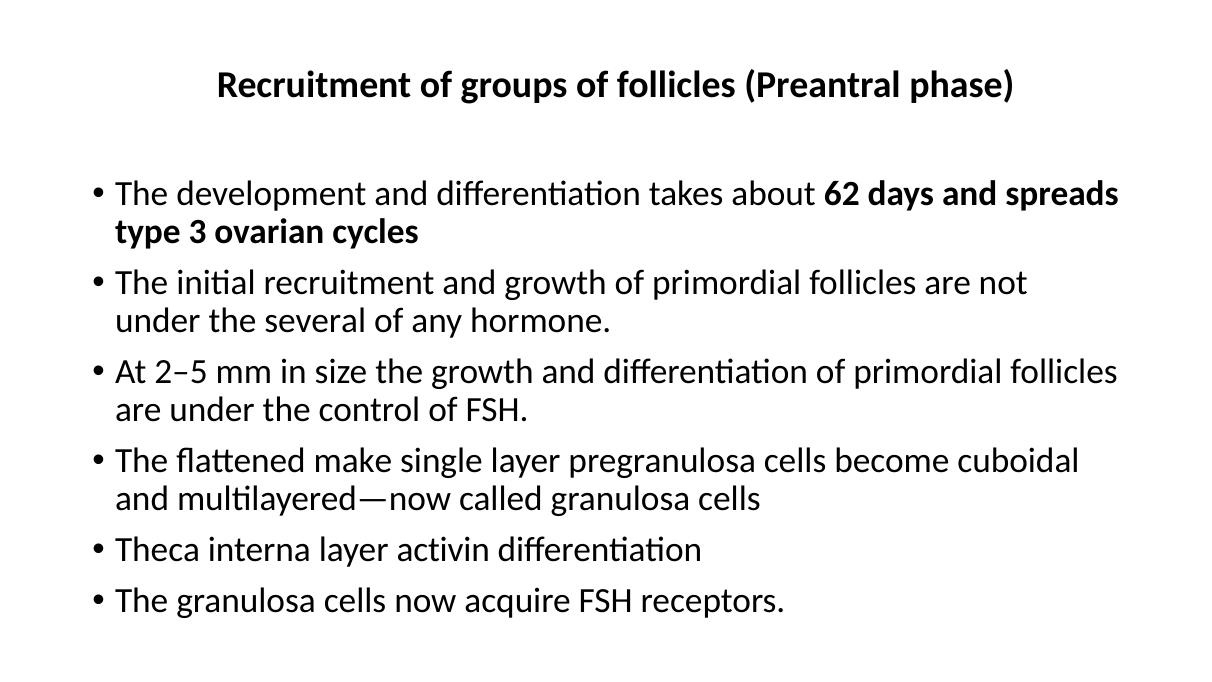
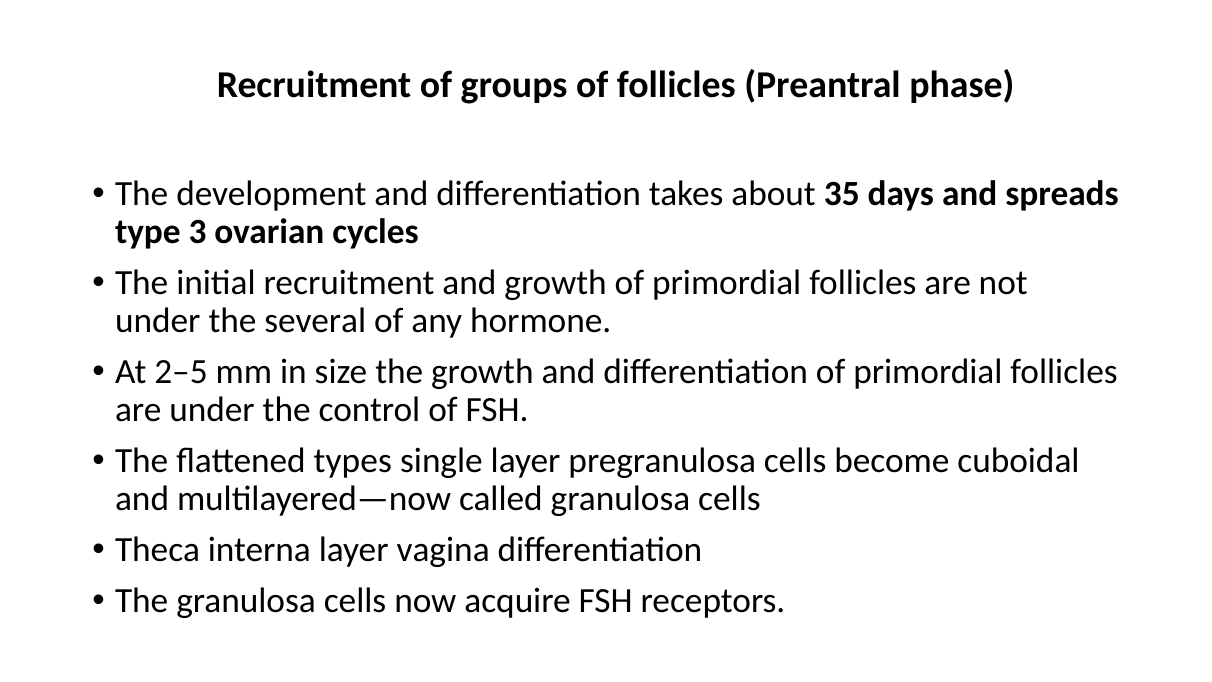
62: 62 -> 35
make: make -> types
activin: activin -> vagina
